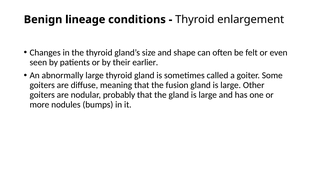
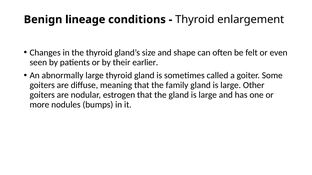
fusion: fusion -> family
probably: probably -> estrogen
